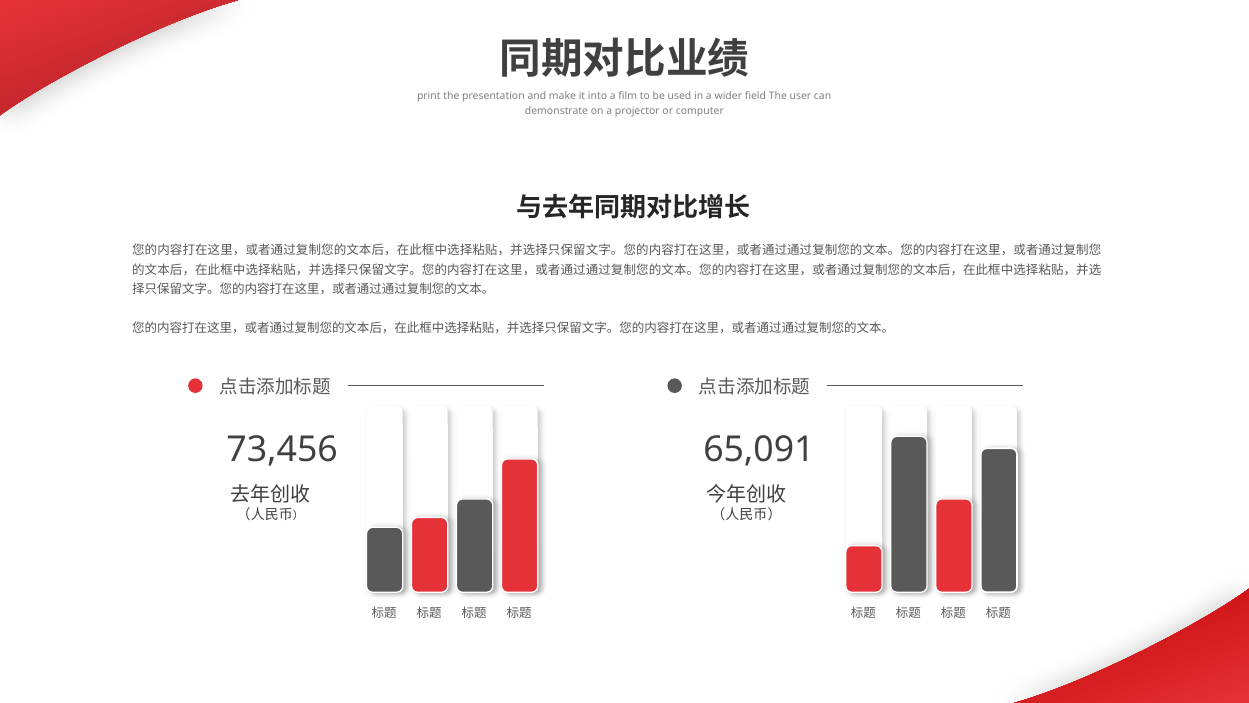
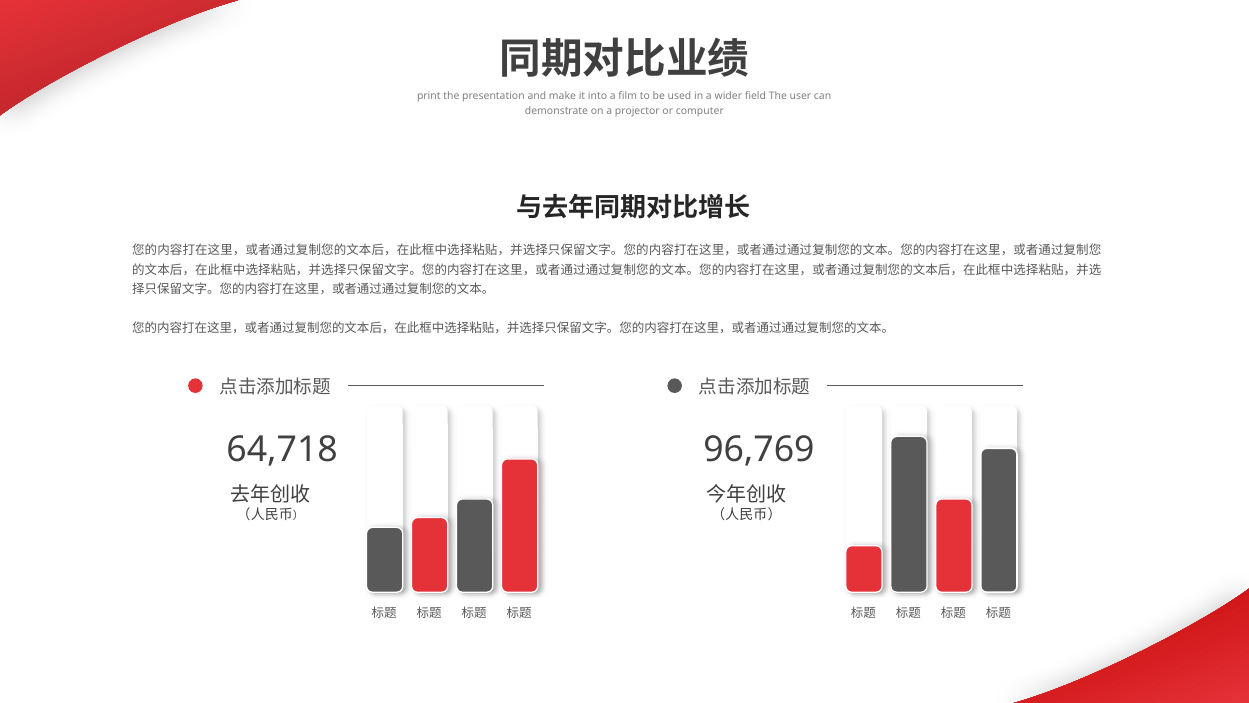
73,456: 73,456 -> 64,718
65,091: 65,091 -> 96,769
